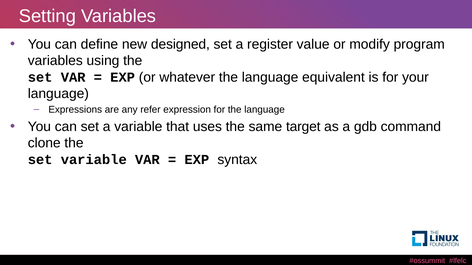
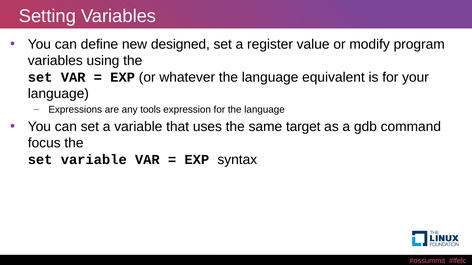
refer: refer -> tools
clone: clone -> focus
